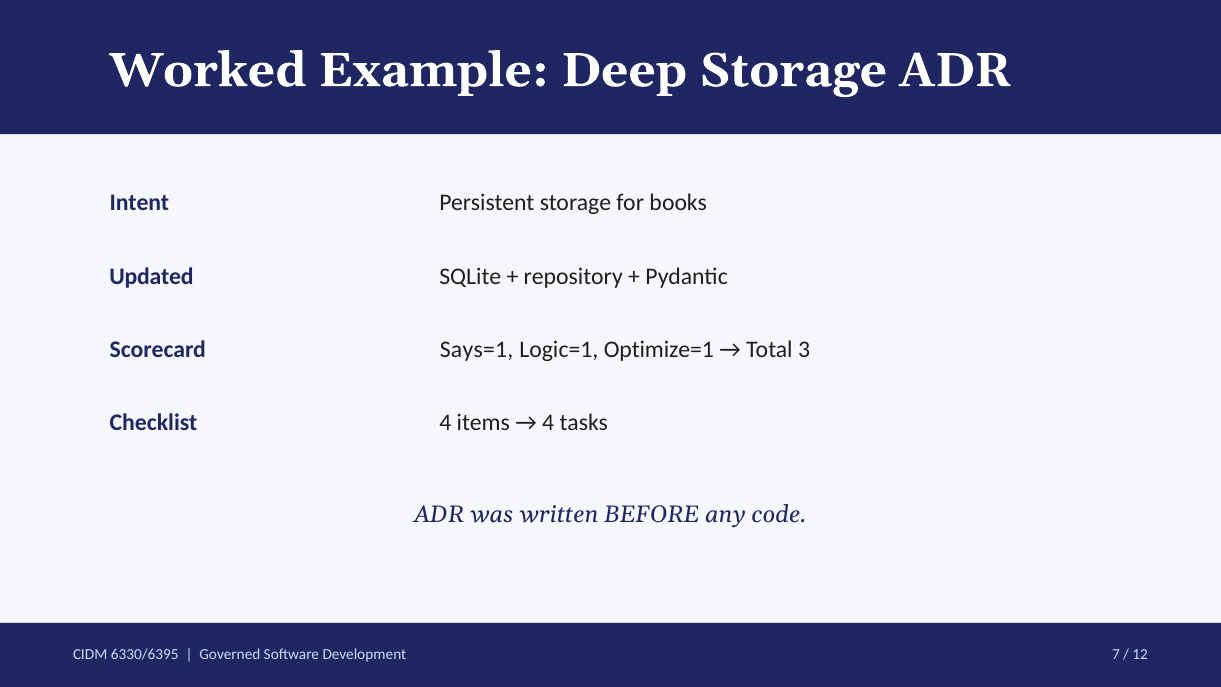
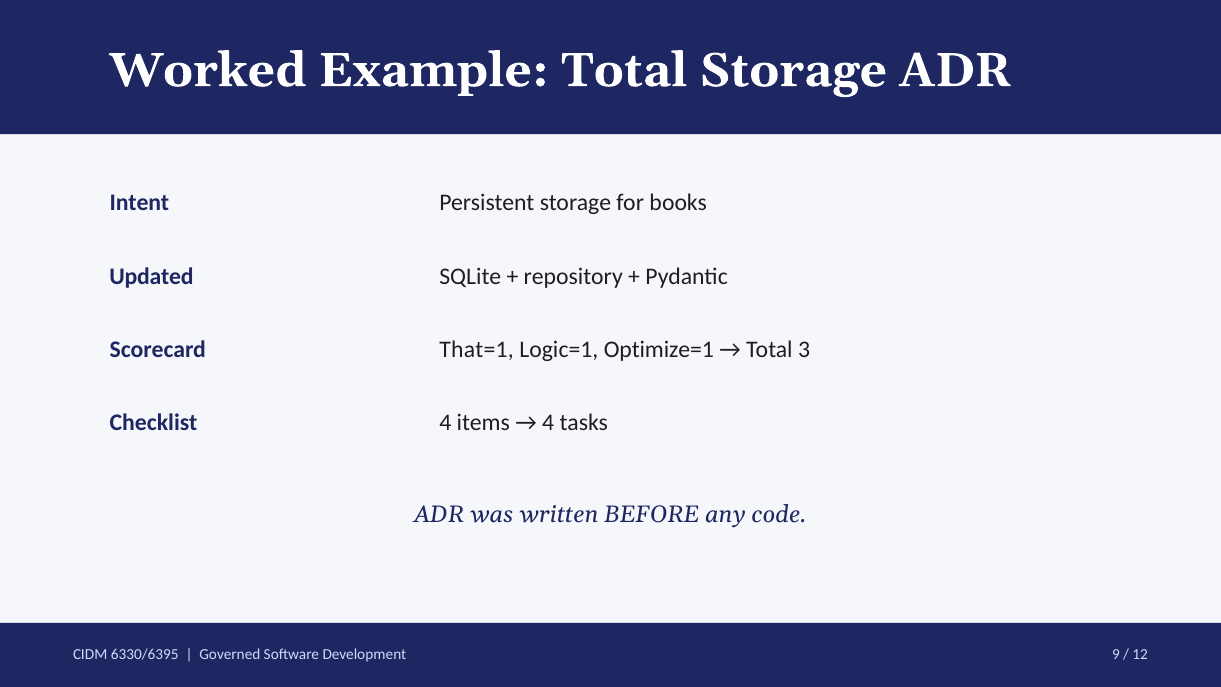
Example Deep: Deep -> Total
Says=1: Says=1 -> That=1
7: 7 -> 9
